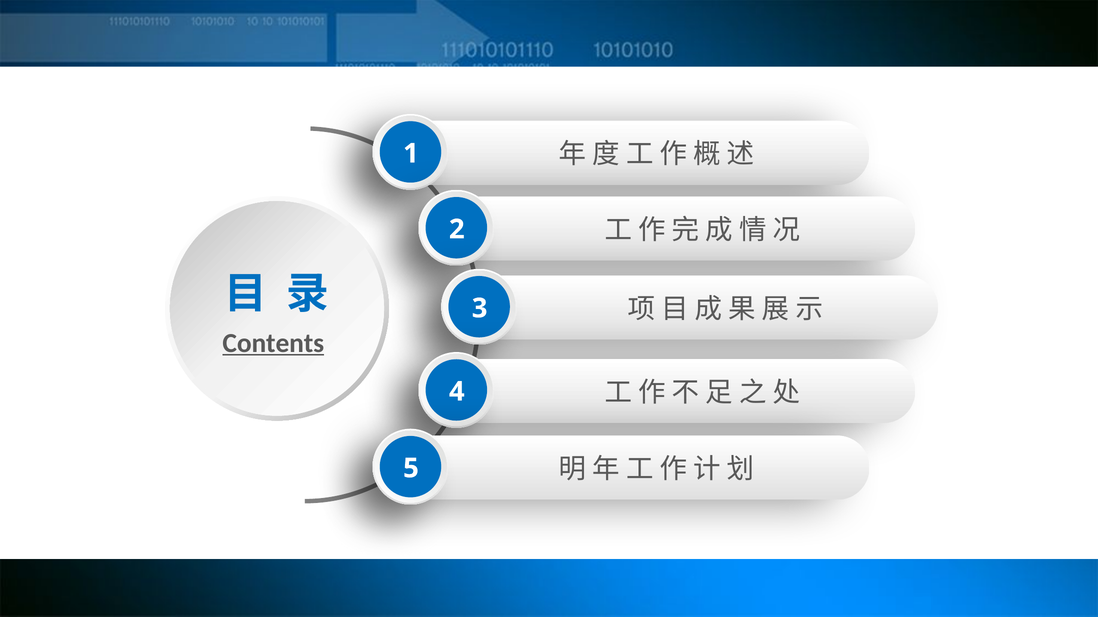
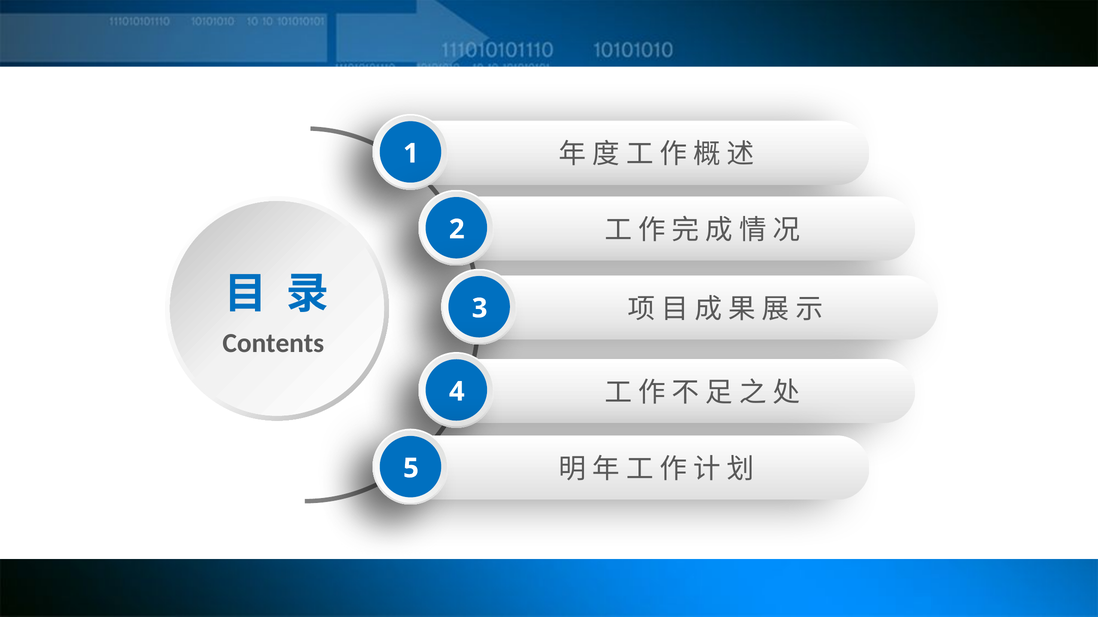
Contents underline: present -> none
